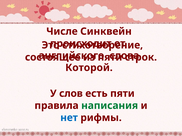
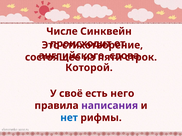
слов: слов -> своё
есть пяти: пяти -> него
написания colour: green -> purple
